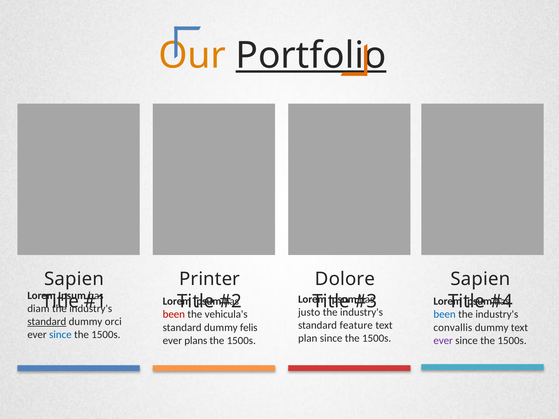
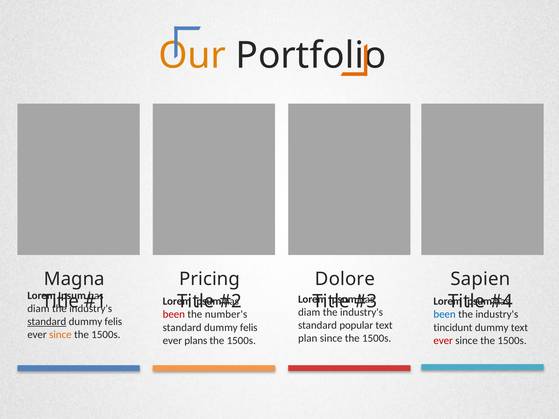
Portfolio underline: present -> none
Sapien at (74, 279): Sapien -> Magna
Printer: Printer -> Pricing
justo at (309, 313): justo -> diam
vehicula's: vehicula's -> number's
orci at (113, 322): orci -> felis
feature: feature -> popular
convallis: convallis -> tincidunt
since at (60, 335) colour: blue -> orange
ever at (443, 341) colour: purple -> red
